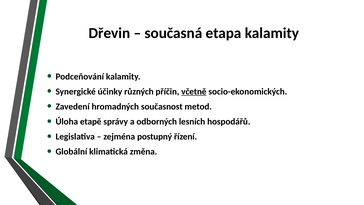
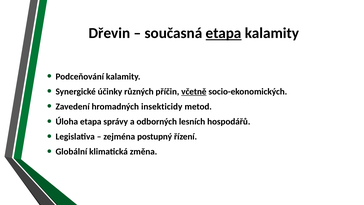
etapa at (224, 33) underline: none -> present
současnost: současnost -> insekticidy
Úloha etapě: etapě -> etapa
